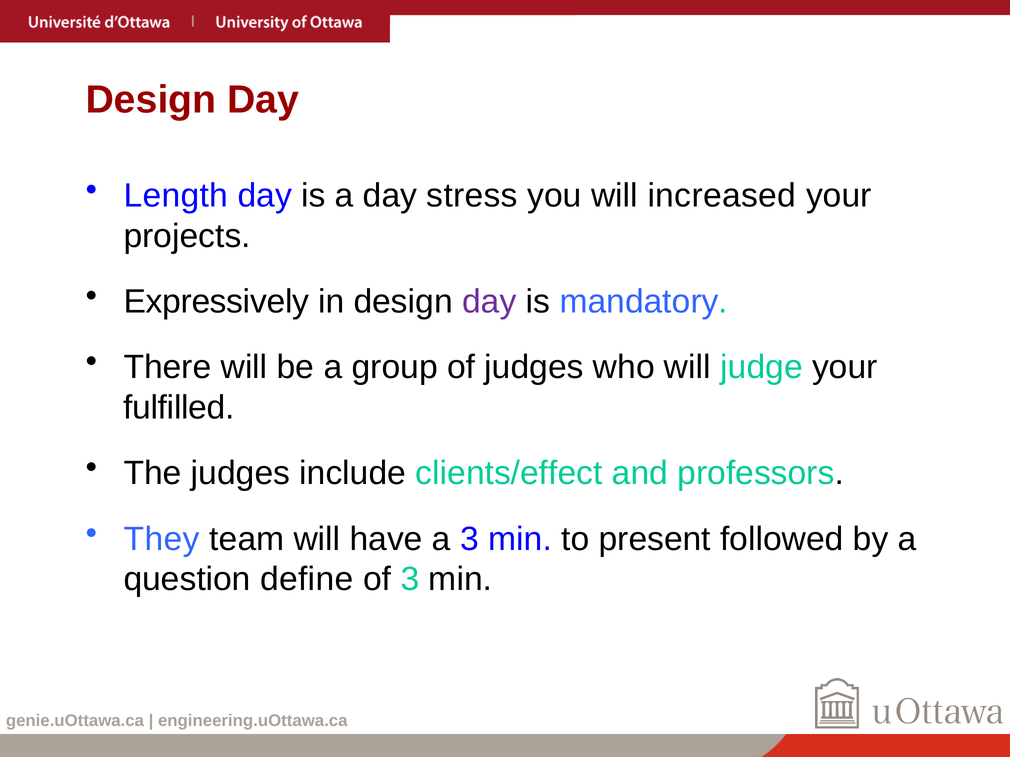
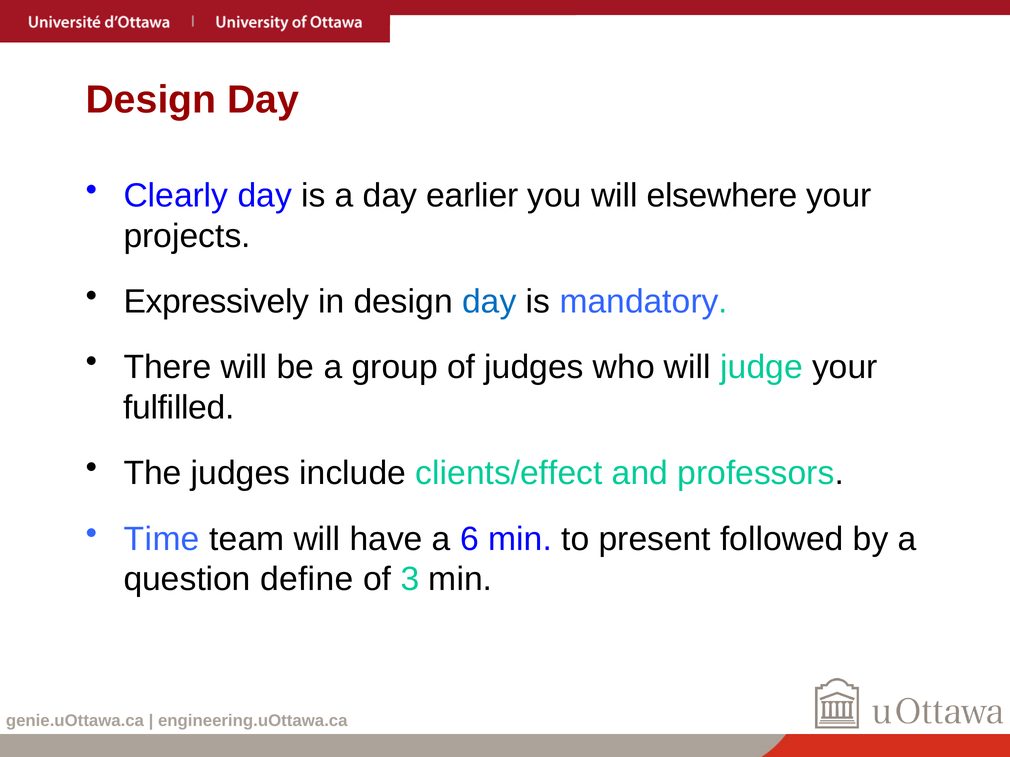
Length: Length -> Clearly
stress: stress -> earlier
increased: increased -> elsewhere
day at (489, 302) colour: purple -> blue
They: They -> Time
a 3: 3 -> 6
